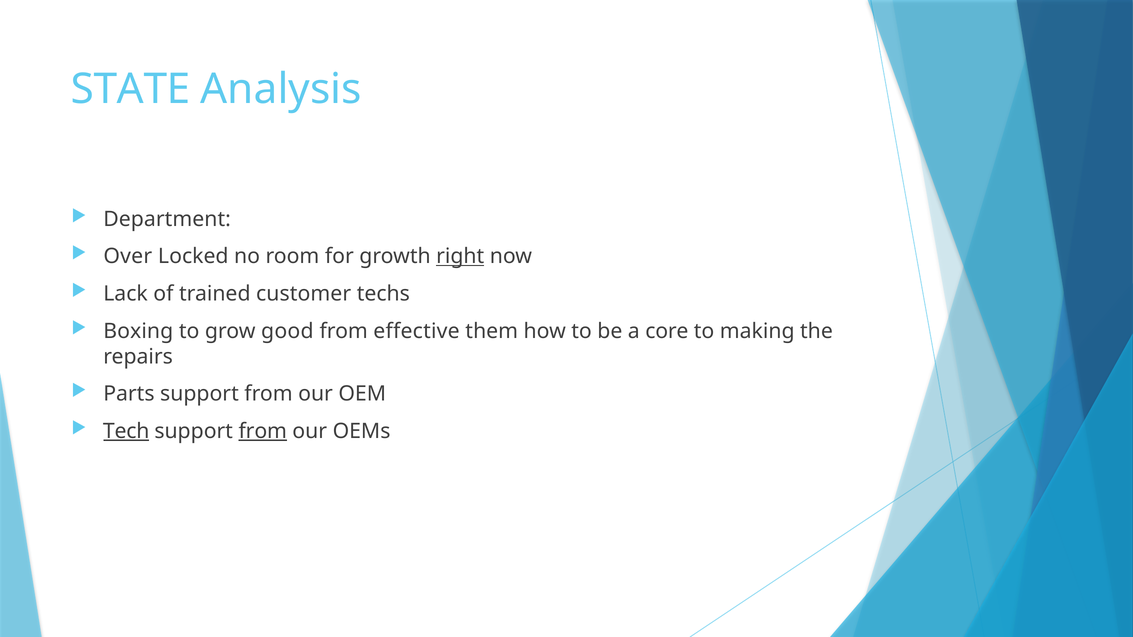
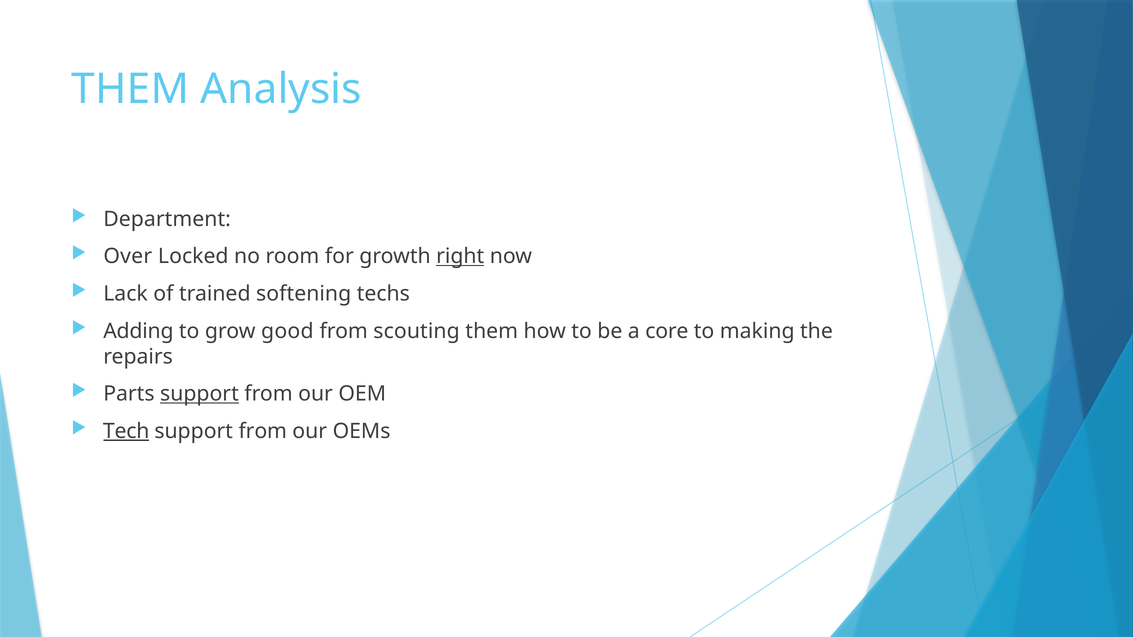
STATE at (131, 89): STATE -> THEM
customer: customer -> softening
Boxing: Boxing -> Adding
effective: effective -> scouting
support at (199, 394) underline: none -> present
from at (263, 431) underline: present -> none
